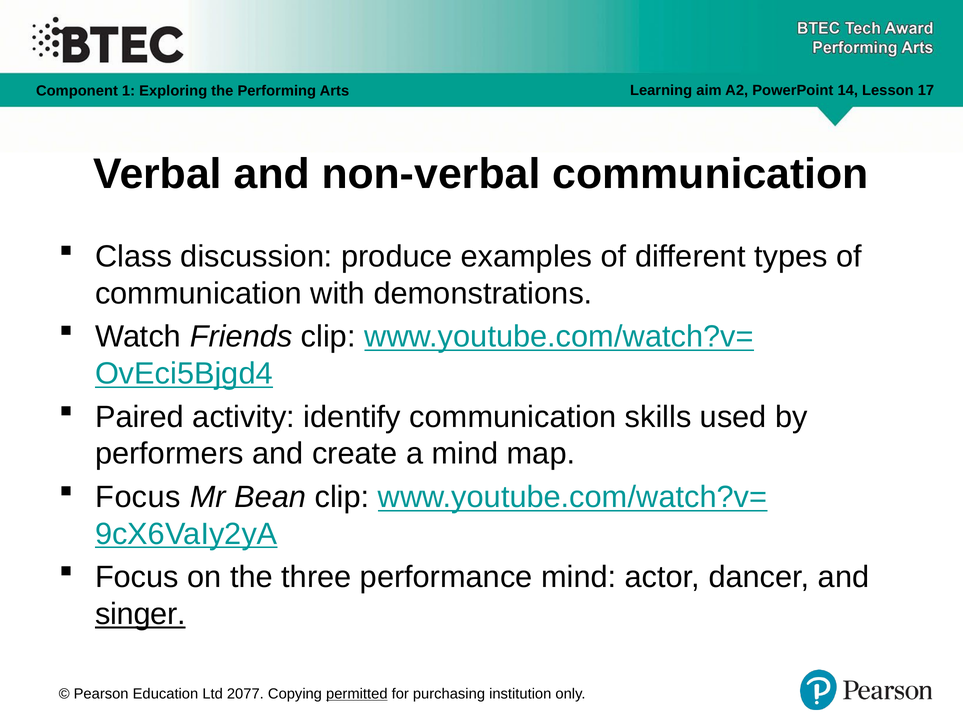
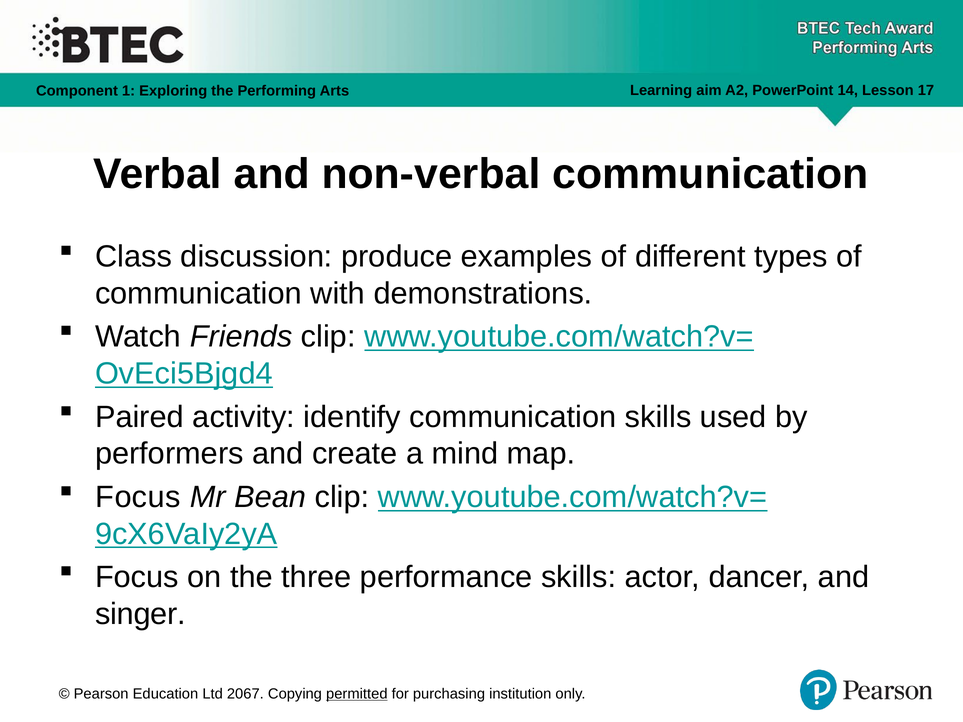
performance mind: mind -> skills
singer underline: present -> none
2077: 2077 -> 2067
